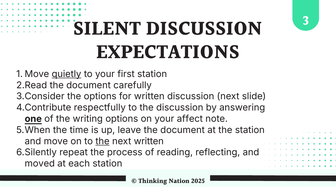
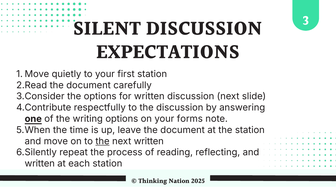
quietly underline: present -> none
affect: affect -> forms
moved at (40, 164): moved -> written
